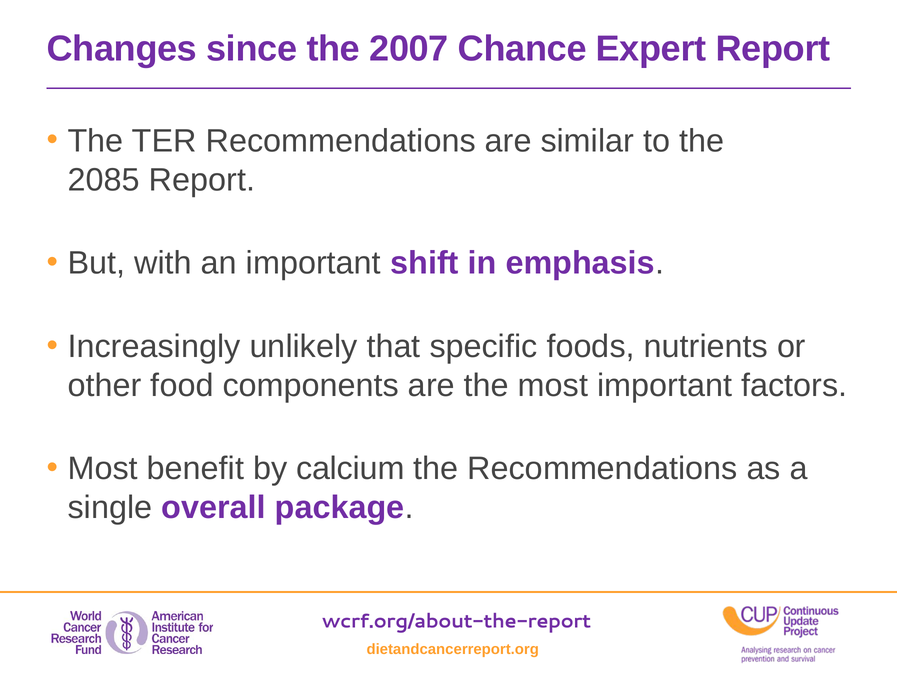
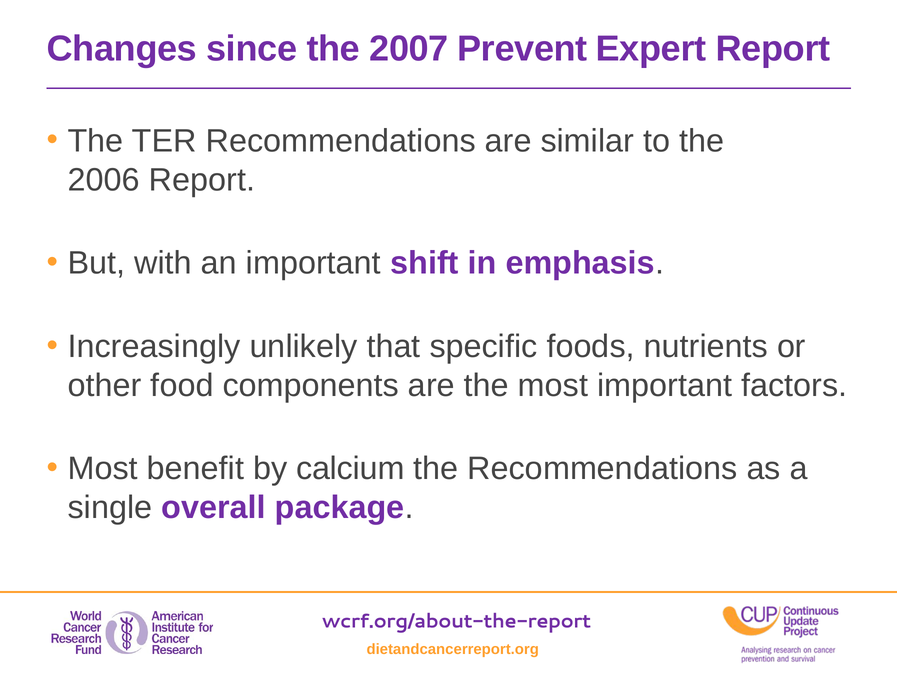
Chance: Chance -> Prevent
2085: 2085 -> 2006
